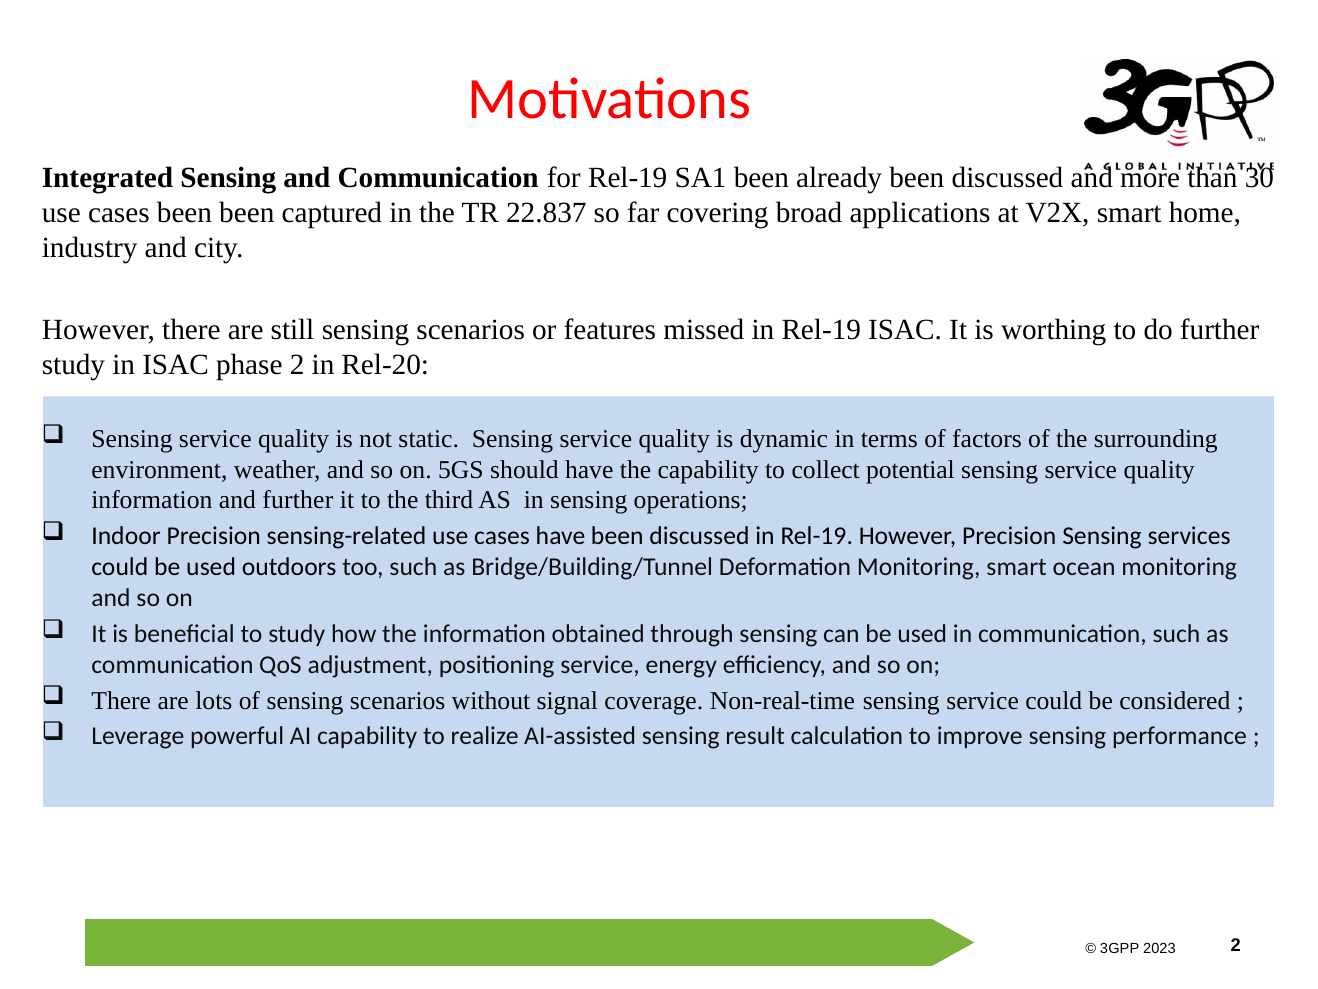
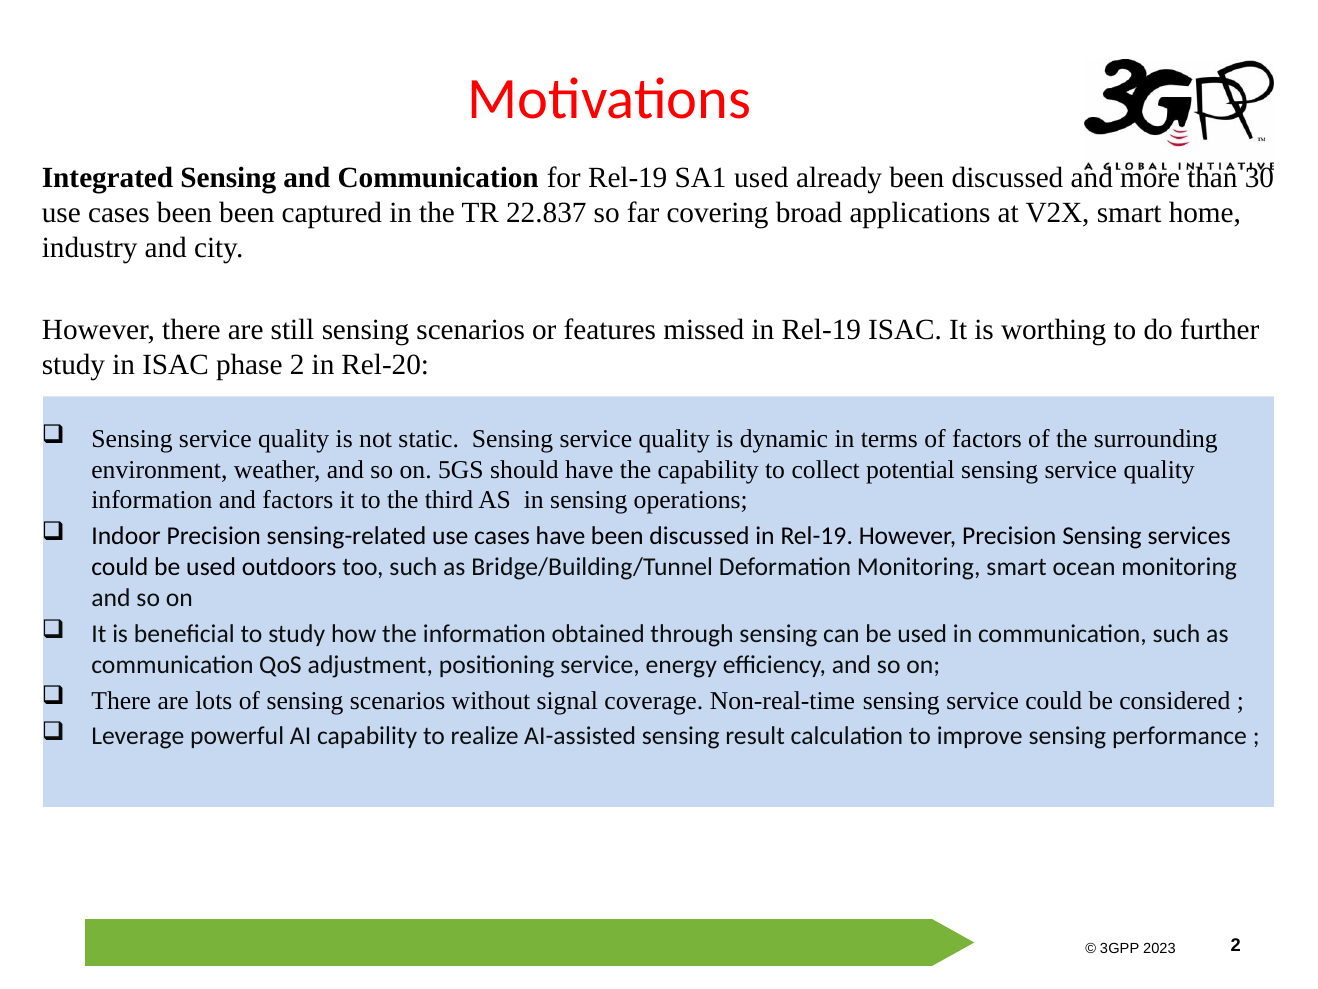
SA1 been: been -> used
and further: further -> factors
